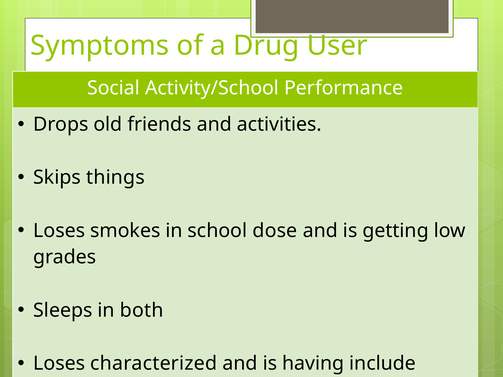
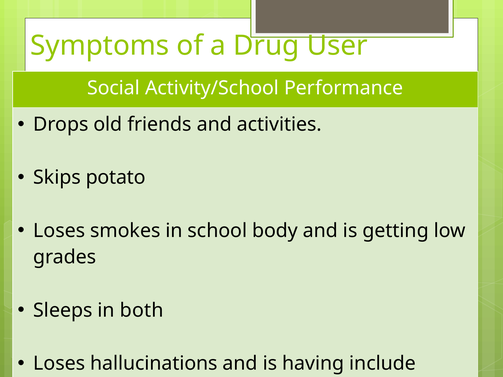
Skips things: things -> potato
dose: dose -> body
characterized: characterized -> hallucinations
